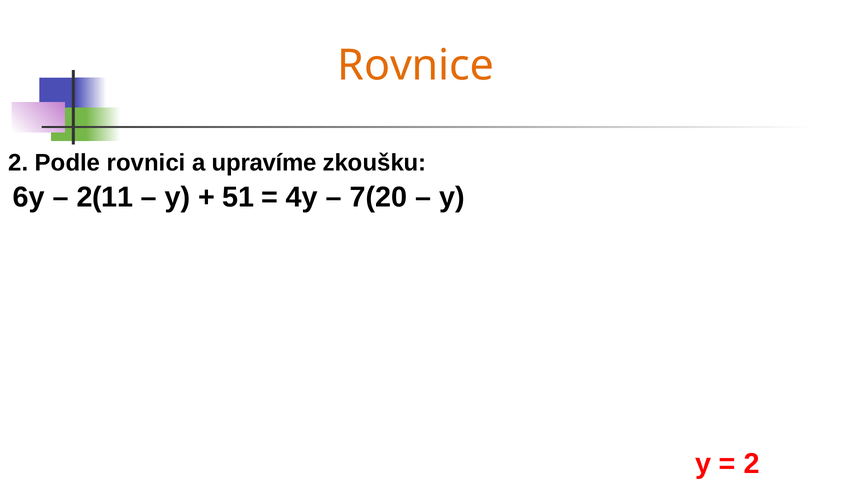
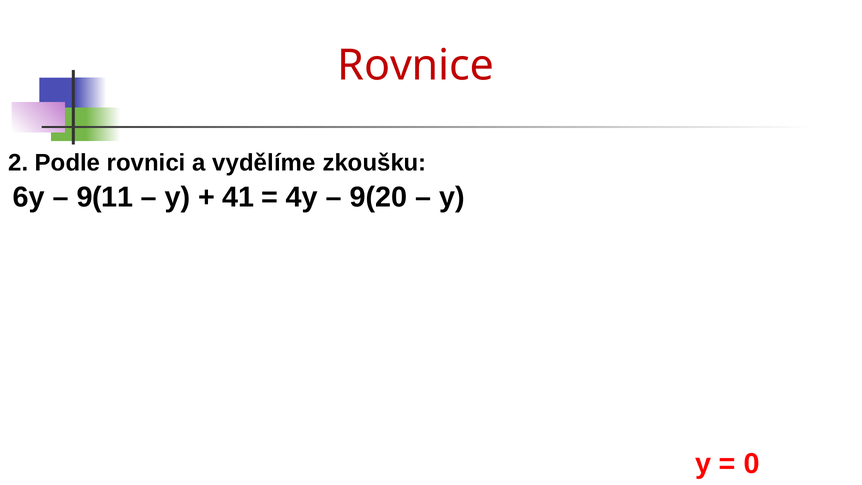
Rovnice colour: orange -> red
upravíme: upravíme -> vydělíme
2(11: 2(11 -> 9(11
51: 51 -> 41
7(20: 7(20 -> 9(20
2 at (752, 464): 2 -> 0
